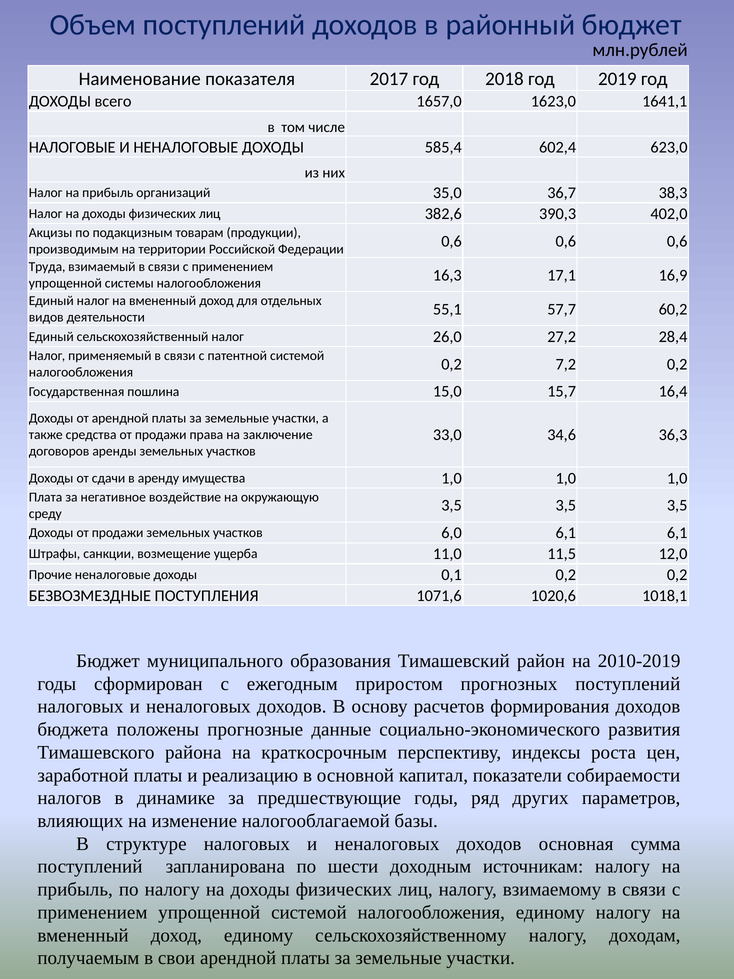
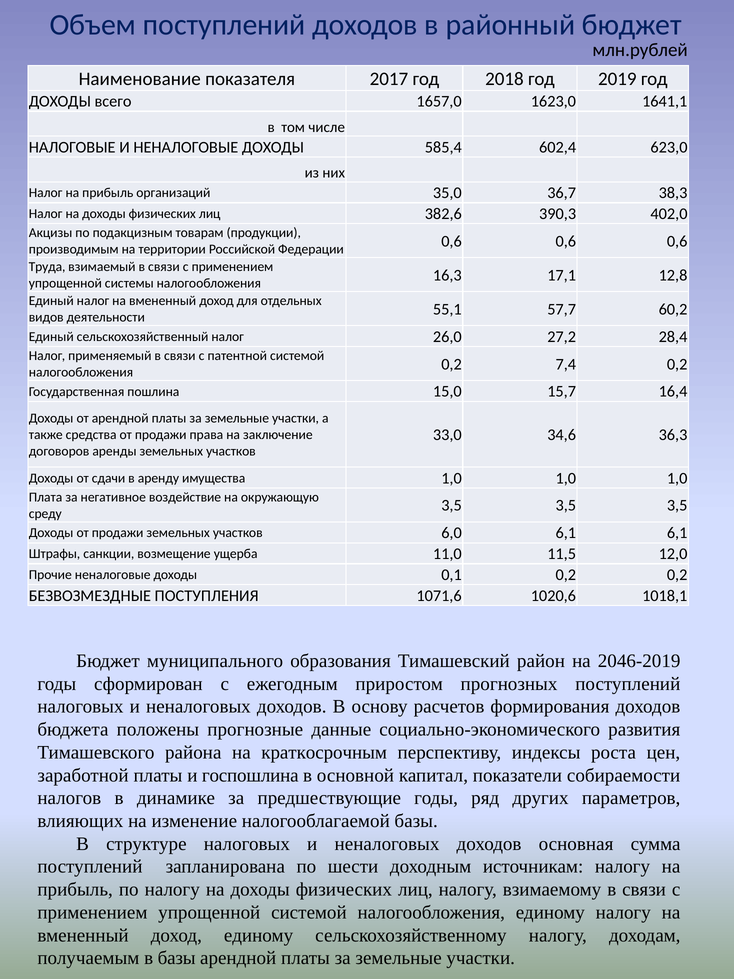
16,9: 16,9 -> 12,8
7,2: 7,2 -> 7,4
2010-2019: 2010-2019 -> 2046-2019
реализацию: реализацию -> госпошлина
в свои: свои -> базы
